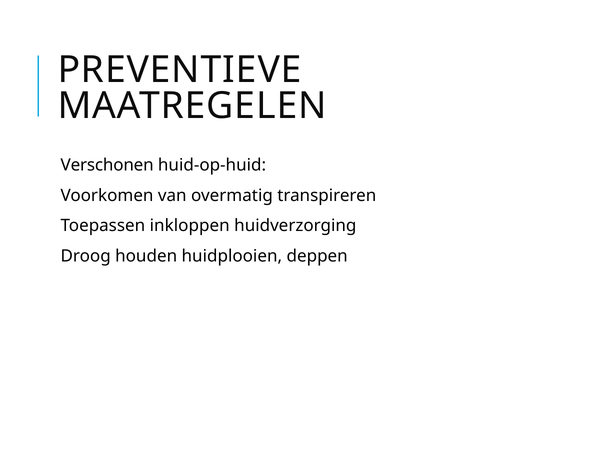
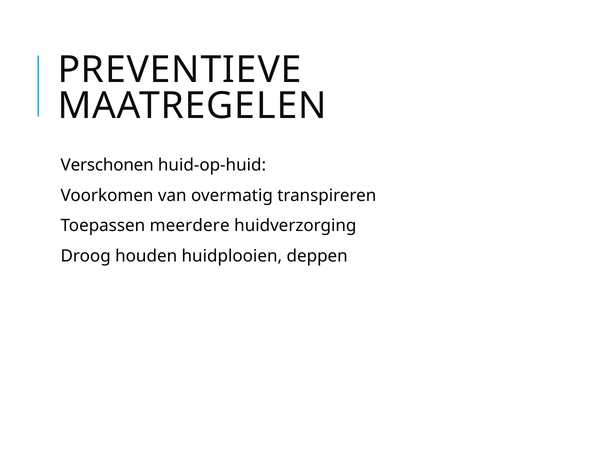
inkloppen: inkloppen -> meerdere
